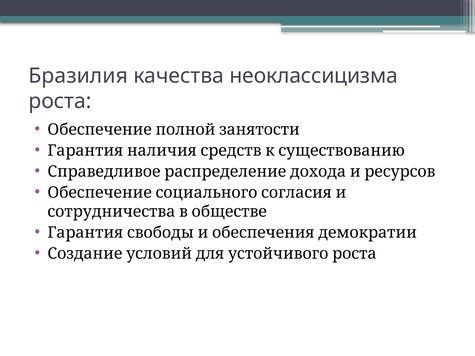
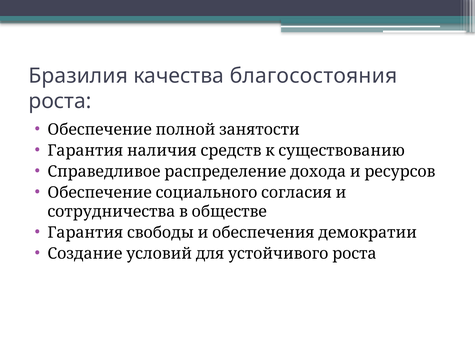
неоклассицизма: неоклассицизма -> благосостояния
